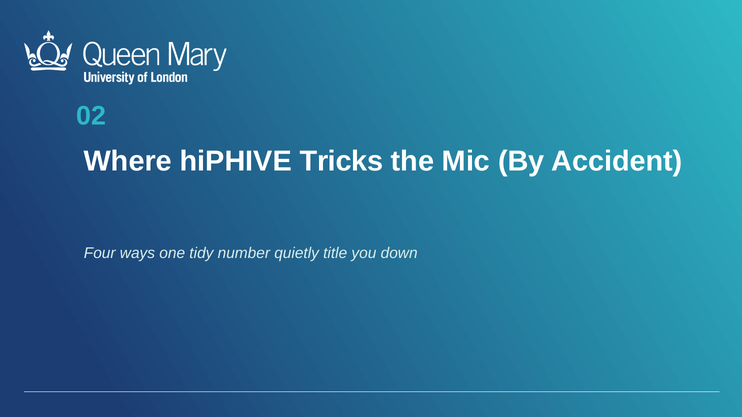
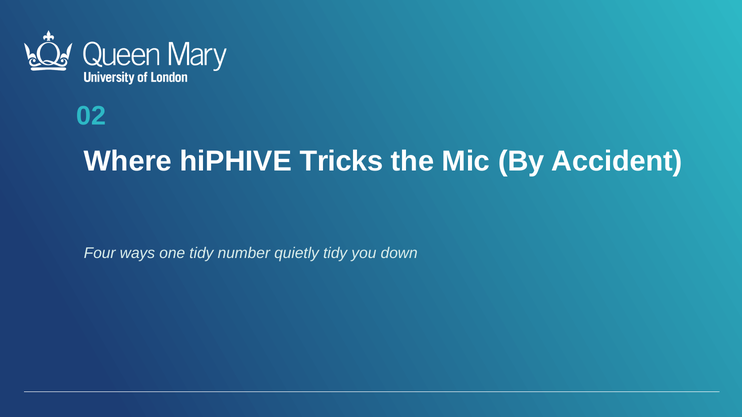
quietly title: title -> tidy
